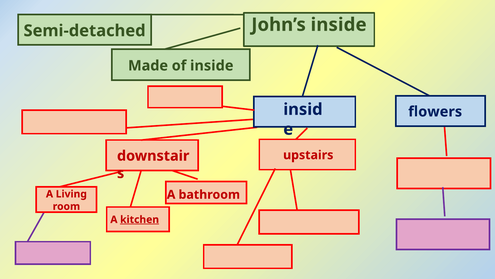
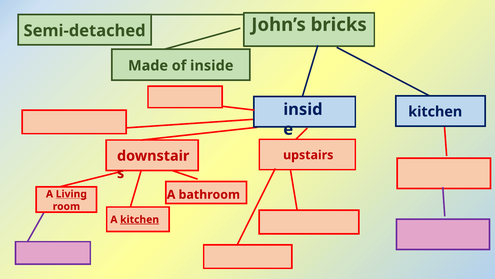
John’s inside: inside -> bricks
flowers at (435, 111): flowers -> kitchen
Living underline: none -> present
